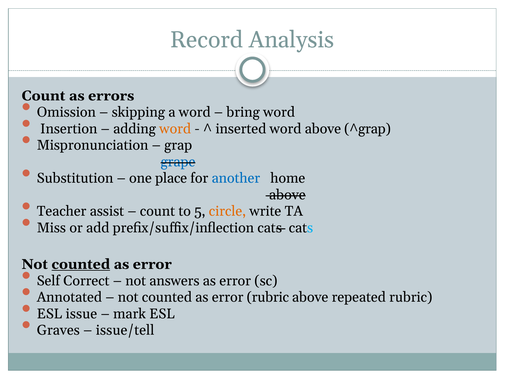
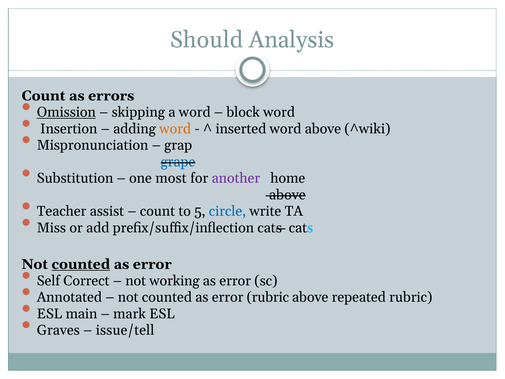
Record: Record -> Should
Omission underline: none -> present
bring: bring -> block
^grap: ^grap -> ^wiki
place: place -> most
another colour: blue -> purple
circle colour: orange -> blue
answers: answers -> working
issue: issue -> main
